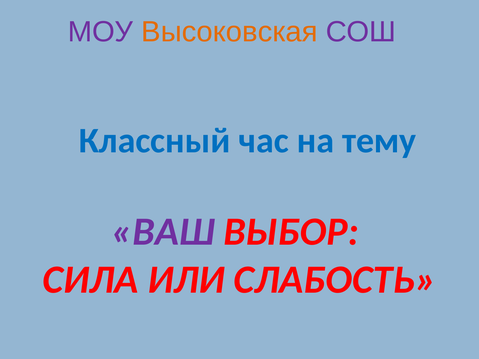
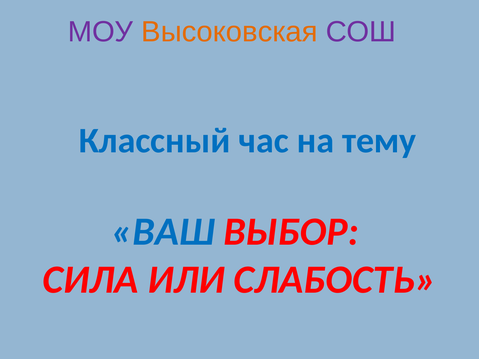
ВАШ colour: purple -> blue
